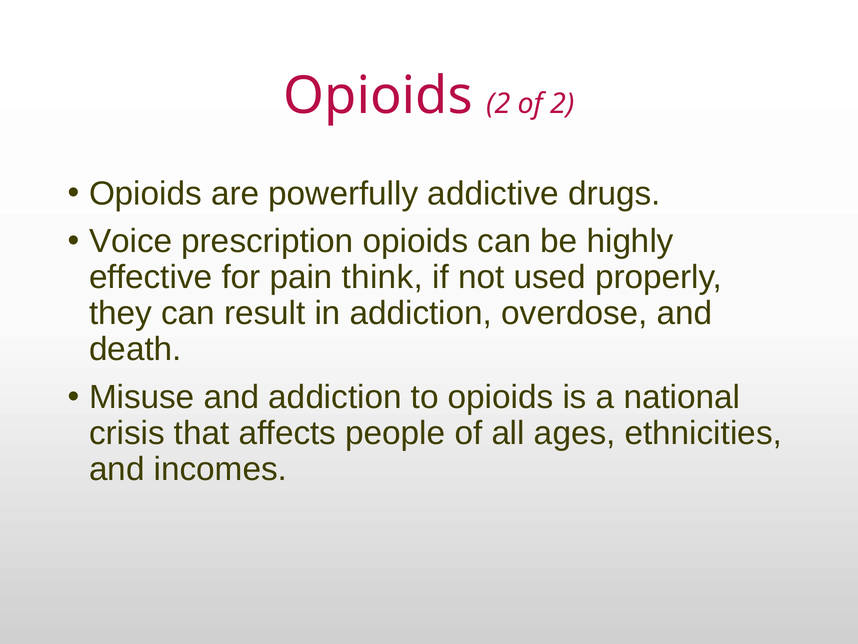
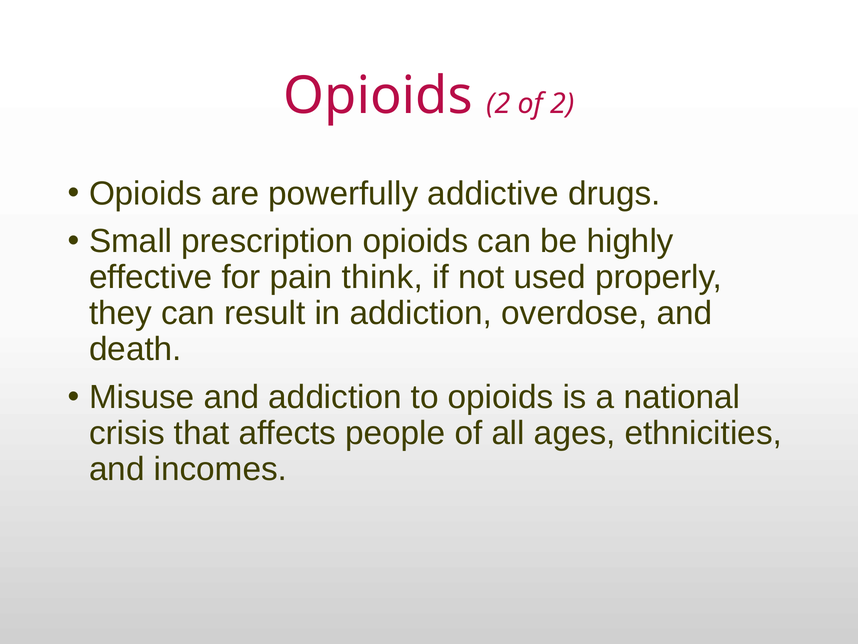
Voice: Voice -> Small
